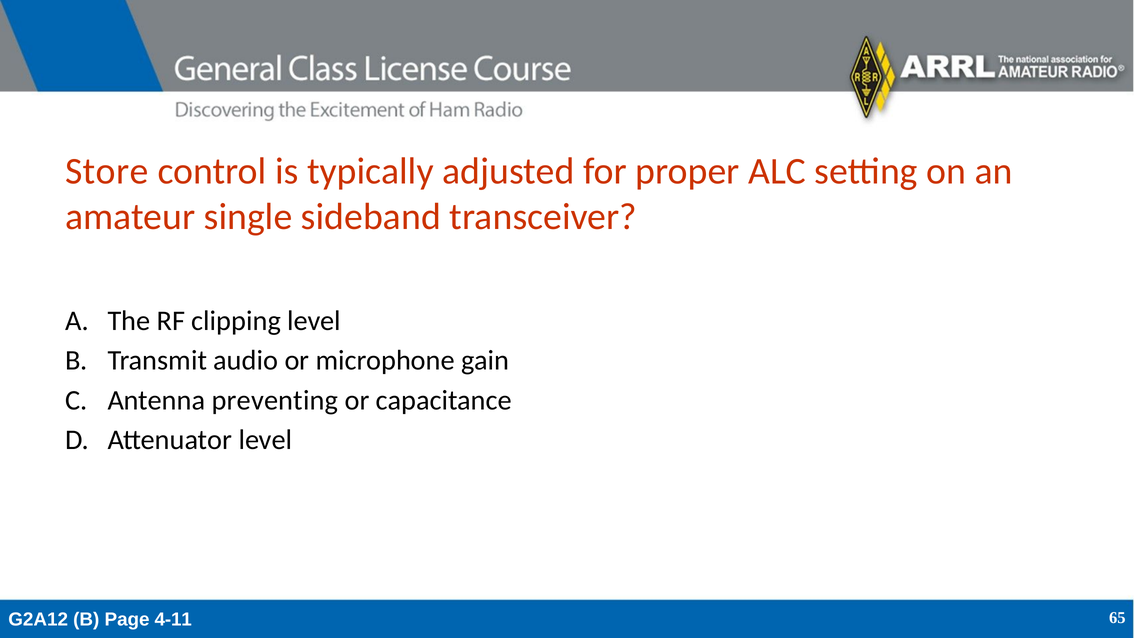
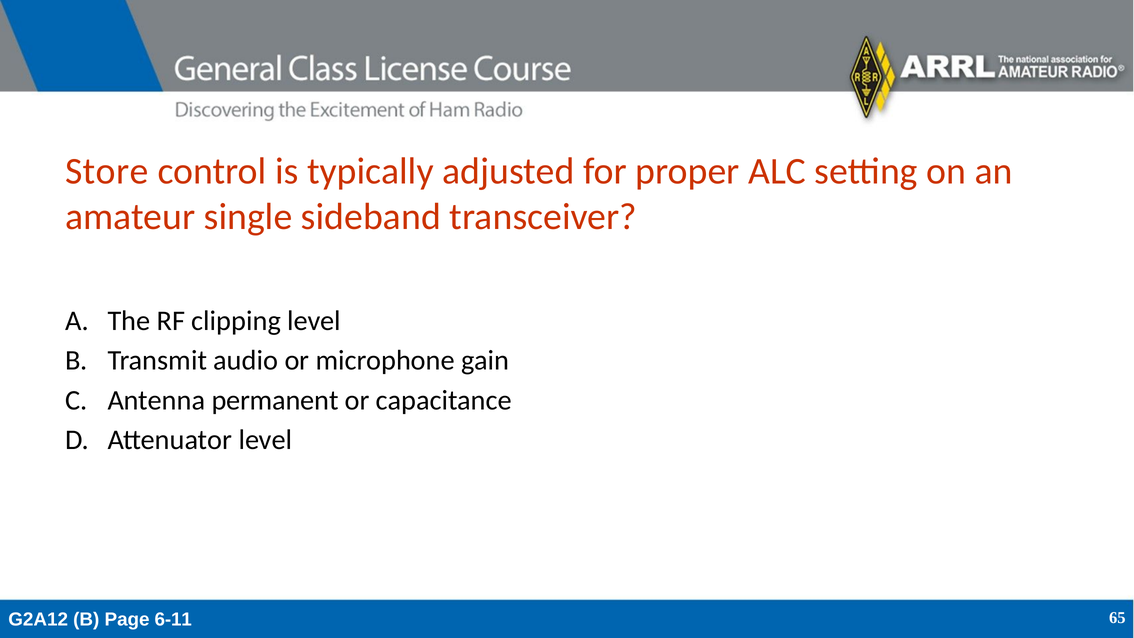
preventing: preventing -> permanent
4-11: 4-11 -> 6-11
